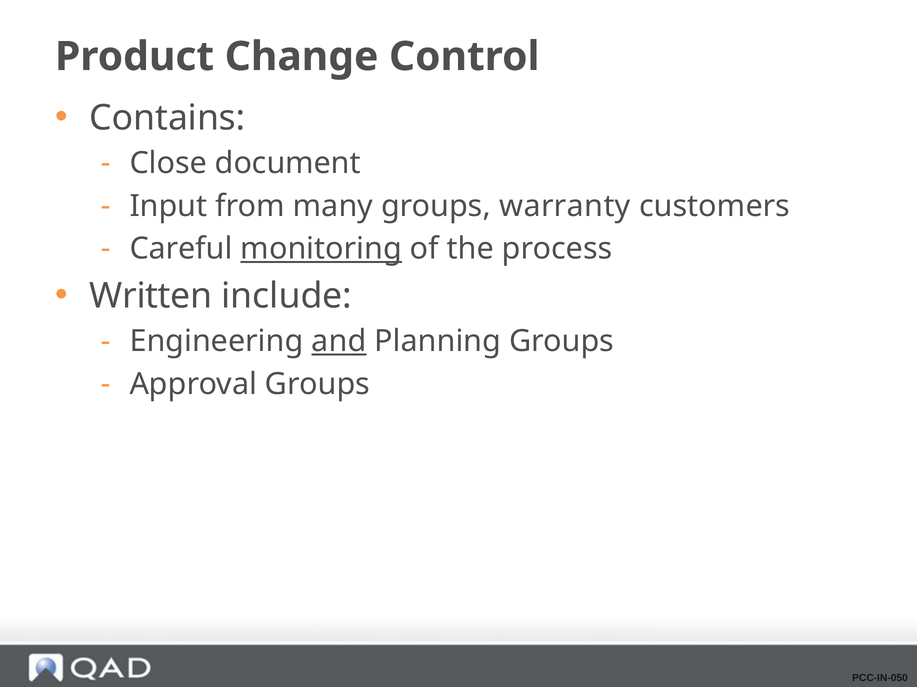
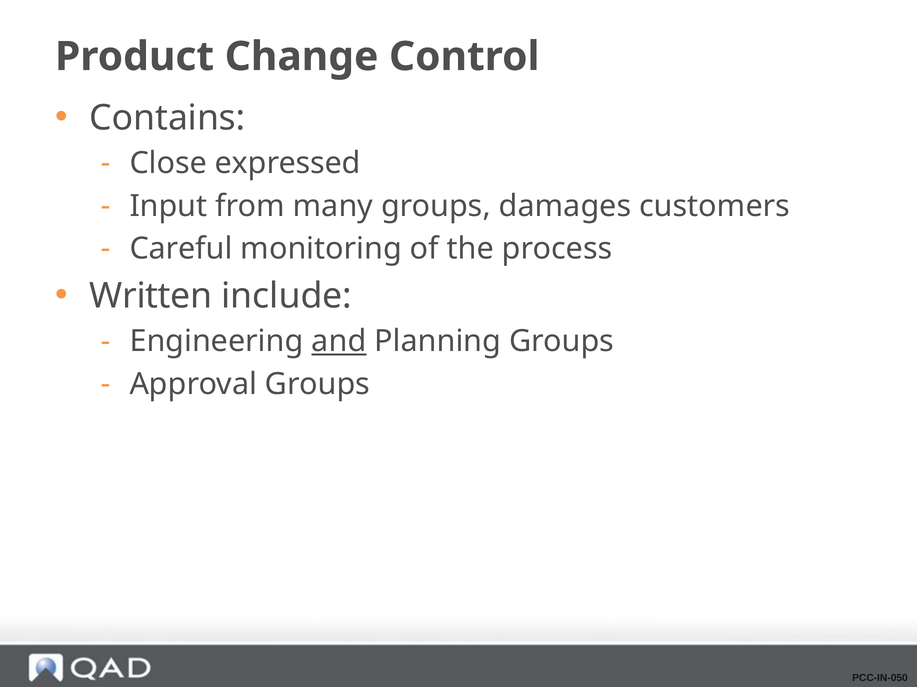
document: document -> expressed
warranty: warranty -> damages
monitoring underline: present -> none
